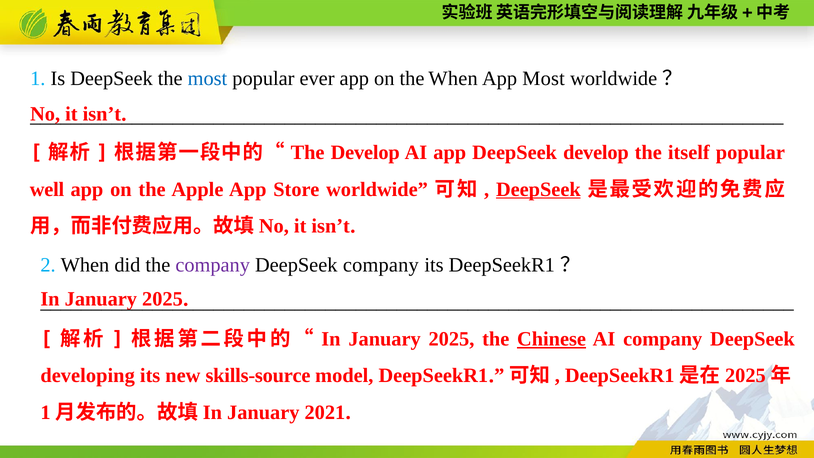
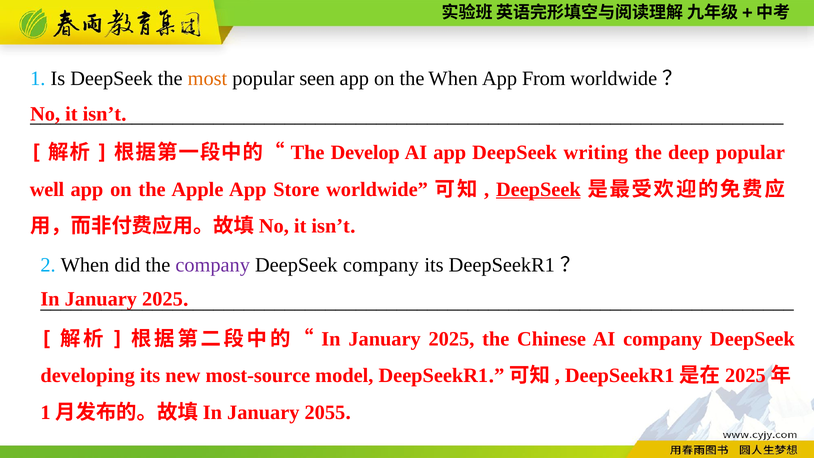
most at (207, 79) colour: blue -> orange
ever: ever -> seen
App Most: Most -> From
DeepSeek develop: develop -> writing
itself: itself -> deep
Chinese underline: present -> none
skills-source: skills-source -> most-source
2021: 2021 -> 2055
